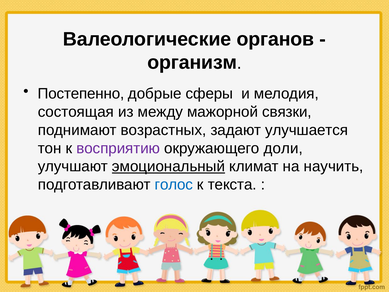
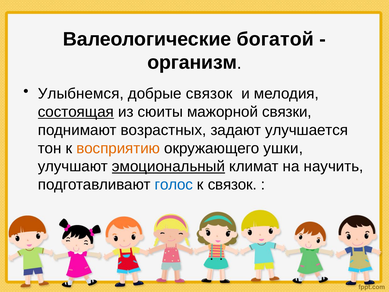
органов: органов -> богатой
Постепенно: Постепенно -> Улыбнемся
добрые сферы: сферы -> связок
состоящая underline: none -> present
между: между -> сюиты
восприятию colour: purple -> orange
доли: доли -> ушки
к текста: текста -> связок
